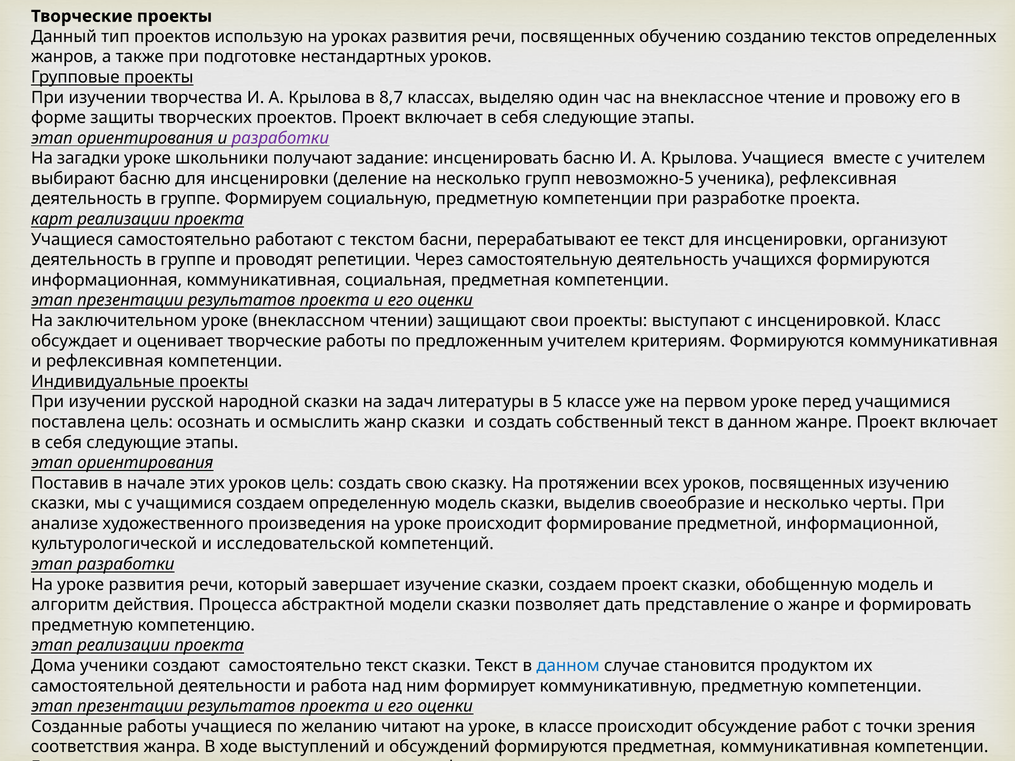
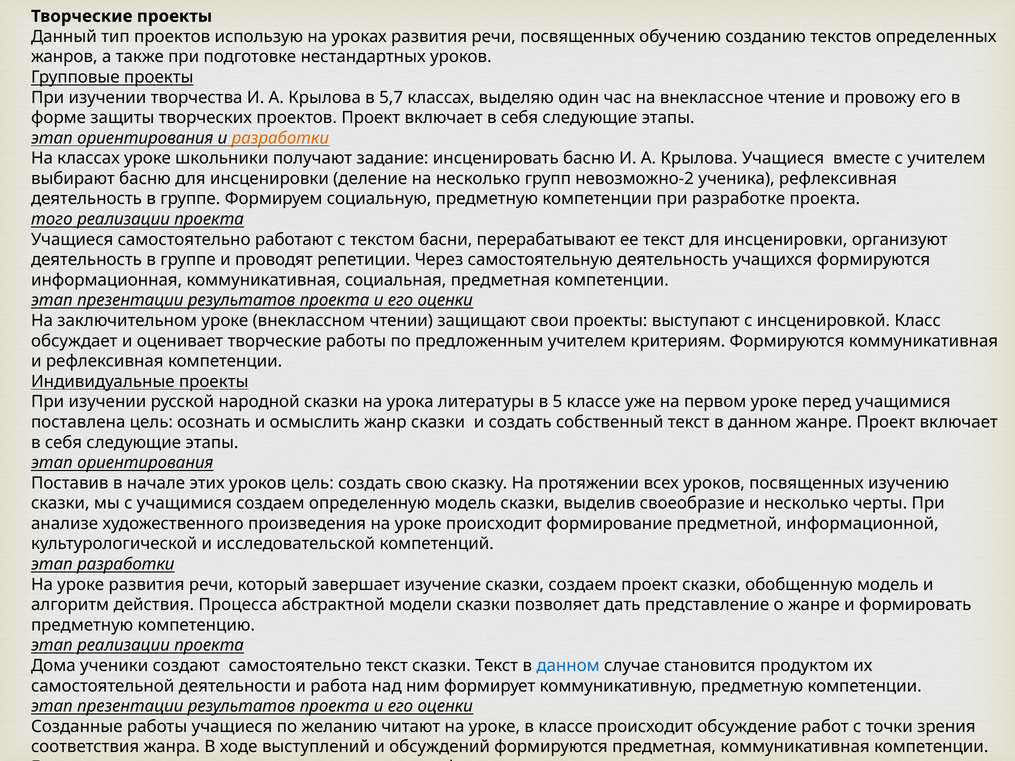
8,7: 8,7 -> 5,7
разработки at (280, 138) colour: purple -> orange
На загадки: загадки -> классах
невозможно-5: невозможно-5 -> невозможно-2
карт: карт -> того
задач: задач -> урока
